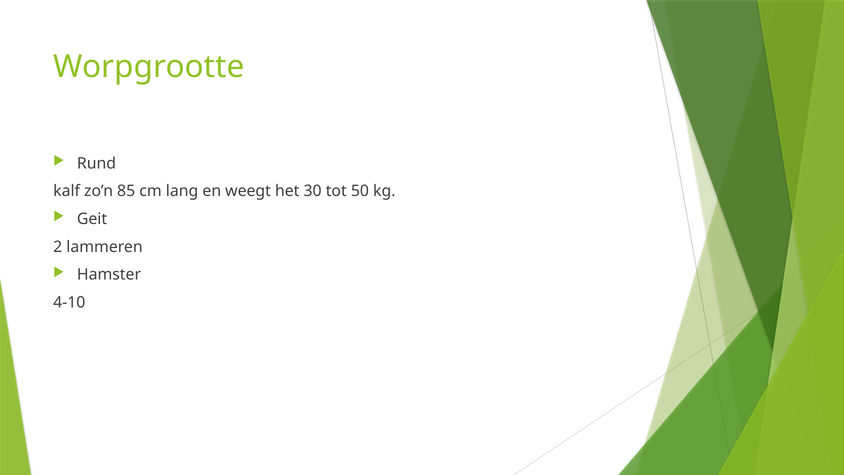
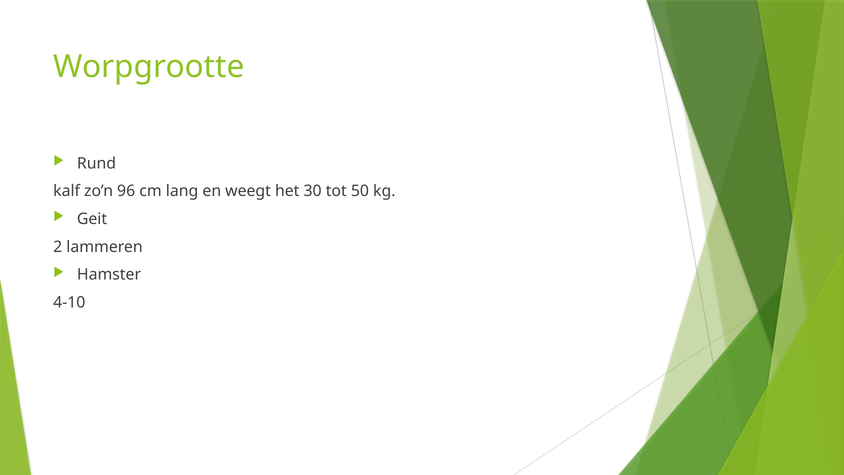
85: 85 -> 96
